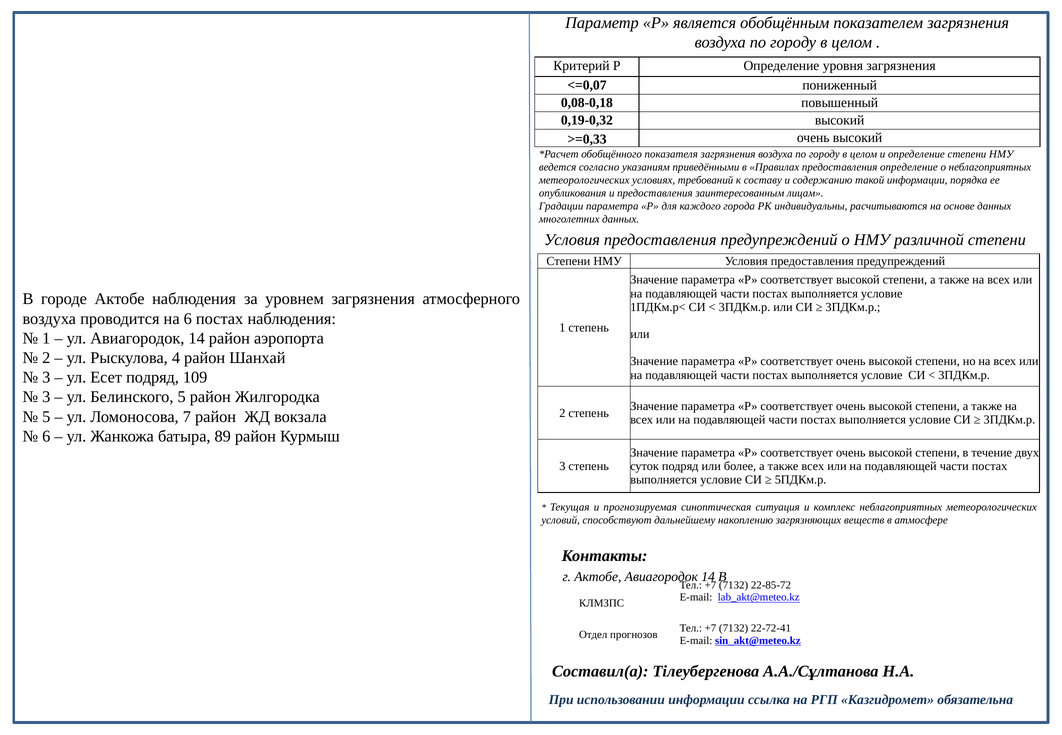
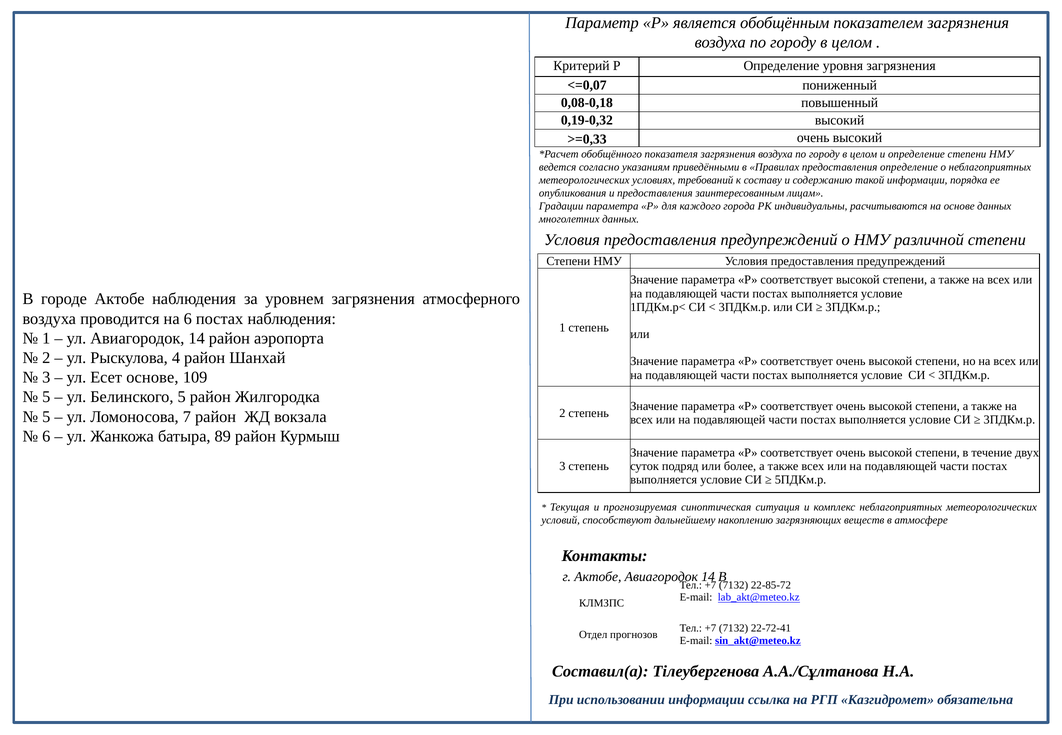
Есет подряд: подряд -> основе
3 at (46, 397): 3 -> 5
